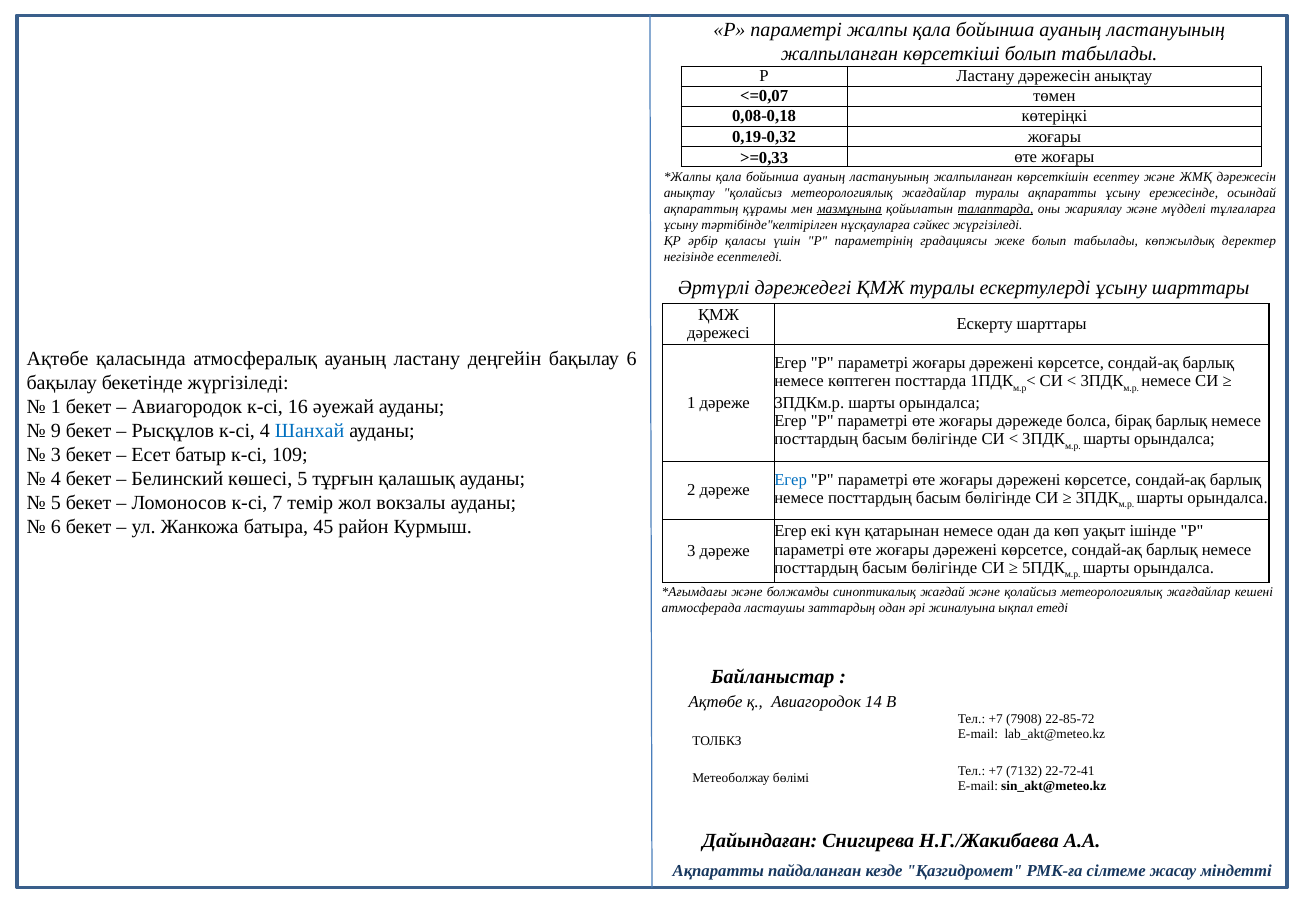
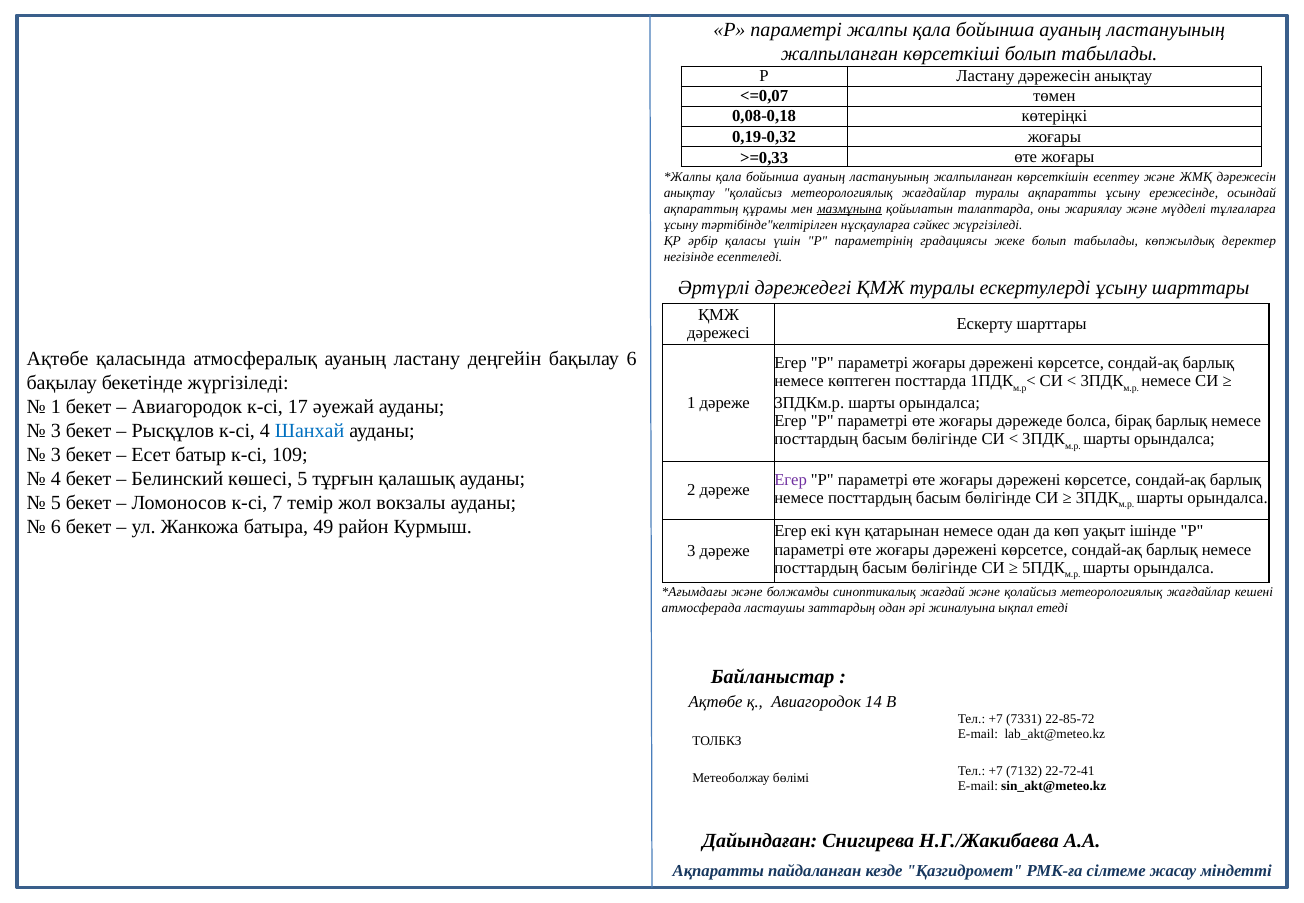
талаптарда underline: present -> none
16: 16 -> 17
9 at (56, 431): 9 -> 3
Егер at (791, 480) colour: blue -> purple
45: 45 -> 49
7908: 7908 -> 7331
